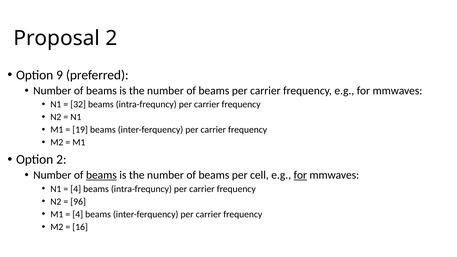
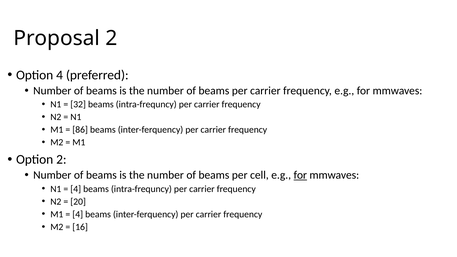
Option 9: 9 -> 4
19: 19 -> 86
beams at (101, 175) underline: present -> none
96: 96 -> 20
